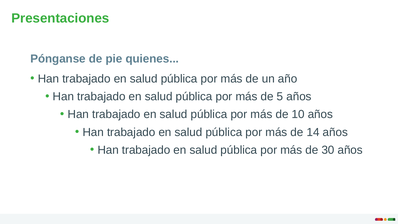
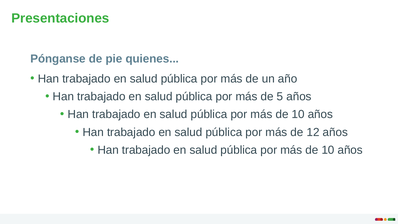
14: 14 -> 12
30 at (328, 150): 30 -> 10
